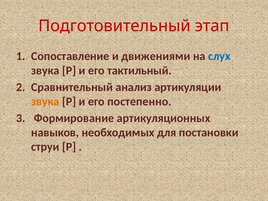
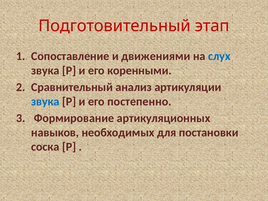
тактильный: тактильный -> коренными
звука at (45, 101) colour: orange -> blue
струи: струи -> соска
